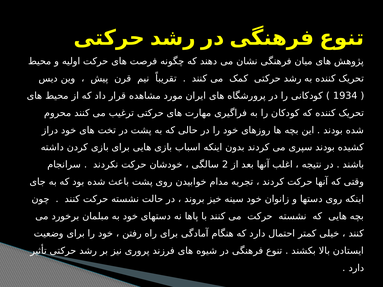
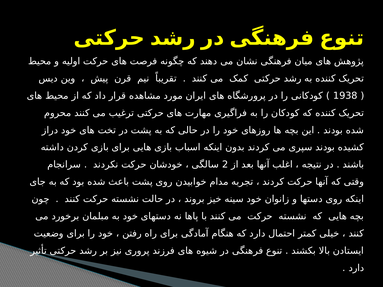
1934: 1934 -> 1938
